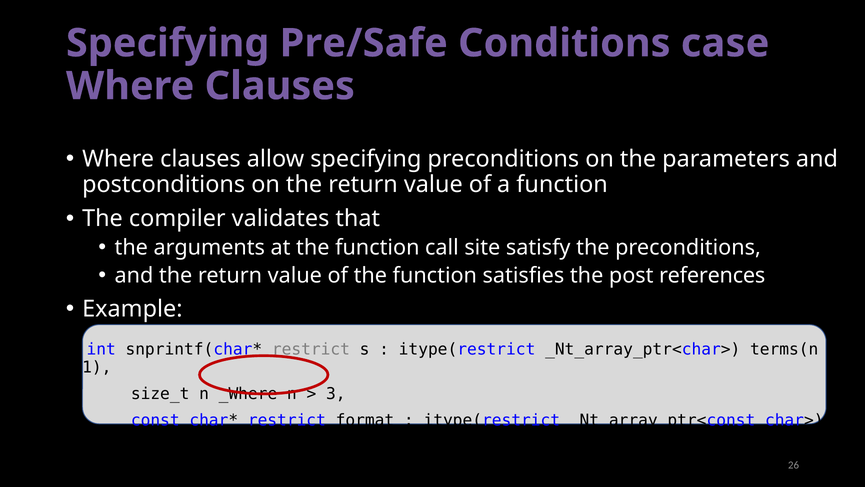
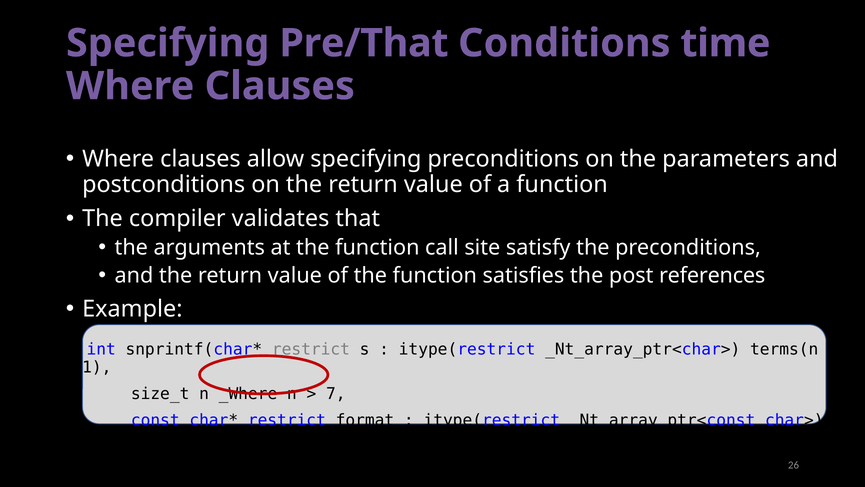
Pre/Safe: Pre/Safe -> Pre/That
case: case -> time
3: 3 -> 7
